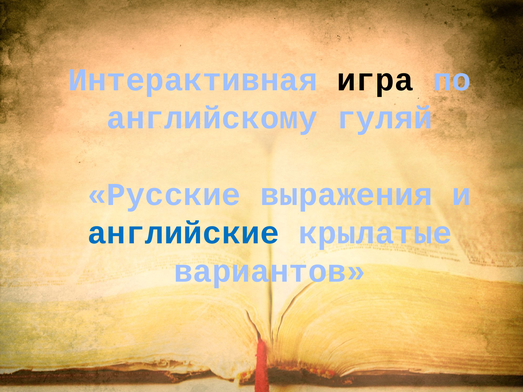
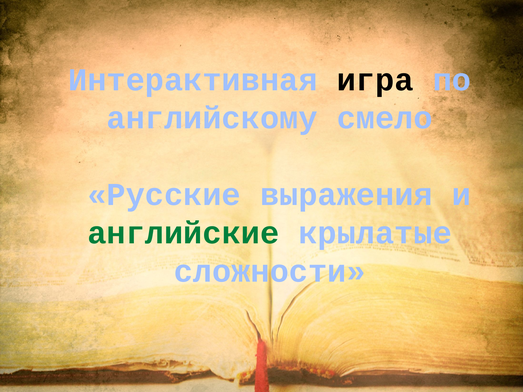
гуляй: гуляй -> смело
английские colour: blue -> green
вариантов: вариантов -> сложности
